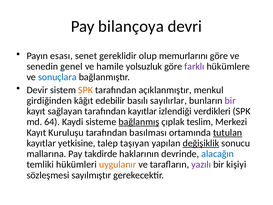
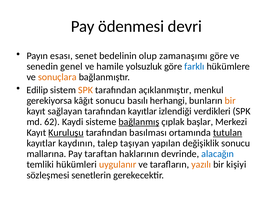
bilançoya: bilançoya -> ödenmesi
gereklidir: gereklidir -> bedelinin
memurlarını: memurlarını -> zamanaşımı
farklı colour: purple -> blue
sonuçlara colour: blue -> orange
Devir: Devir -> Edilip
girdiğinden: girdiğinden -> gerekiyorsa
kâğıt edebilir: edebilir -> sonucu
sayılırlar: sayılırlar -> herhangi
bir at (230, 100) colour: purple -> orange
64: 64 -> 62
teslim: teslim -> başlar
Kuruluşu underline: none -> present
yetkisine: yetkisine -> kaydının
değişiklik underline: present -> none
takdirde: takdirde -> taraftan
yazılı colour: purple -> orange
sayılmıştır: sayılmıştır -> senetlerin
